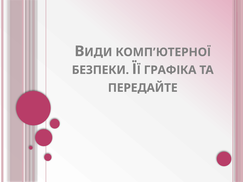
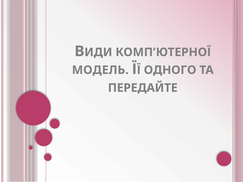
БЕЗПЕКИ: БЕЗПЕКИ -> МОДЕЛЬ
ГРАФІКА: ГРАФІКА -> ОДНОГО
